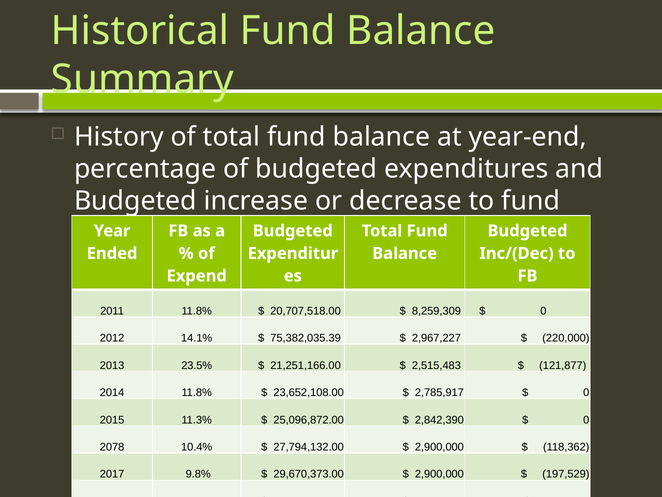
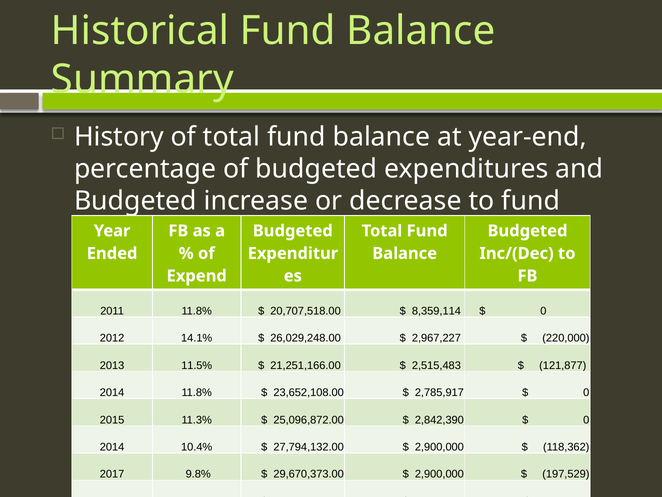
8,259,309: 8,259,309 -> 8,359,114
75,382,035.39: 75,382,035.39 -> 26,029,248.00
23.5%: 23.5% -> 11.5%
2078 at (112, 447): 2078 -> 2014
